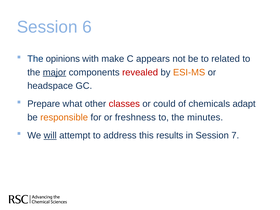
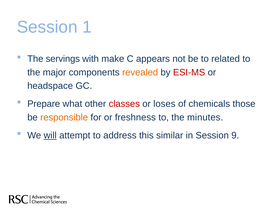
6: 6 -> 1
opinions: opinions -> servings
major underline: present -> none
revealed colour: red -> orange
ESI-MS colour: orange -> red
could: could -> loses
adapt: adapt -> those
results: results -> similar
7: 7 -> 9
